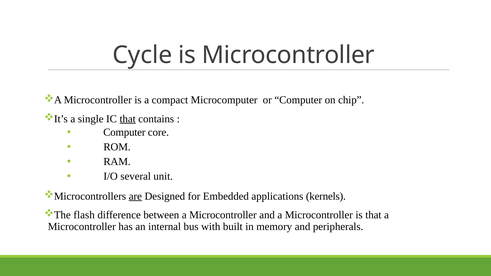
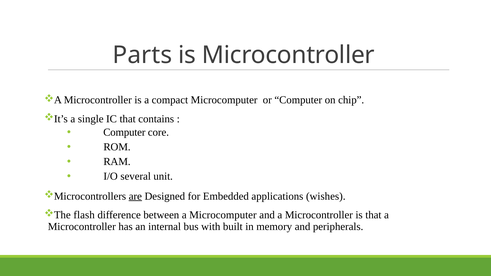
Cycle: Cycle -> Parts
that at (128, 119) underline: present -> none
kernels: kernels -> wishes
between a Microcontroller: Microcontroller -> Microcomputer
